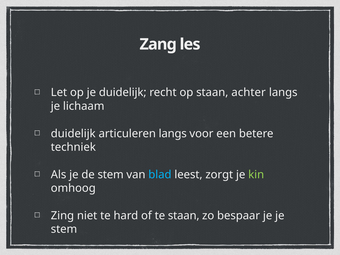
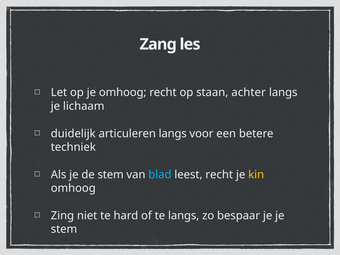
je duidelijk: duidelijk -> omhoog
leest zorgt: zorgt -> recht
kin colour: light green -> yellow
te staan: staan -> langs
